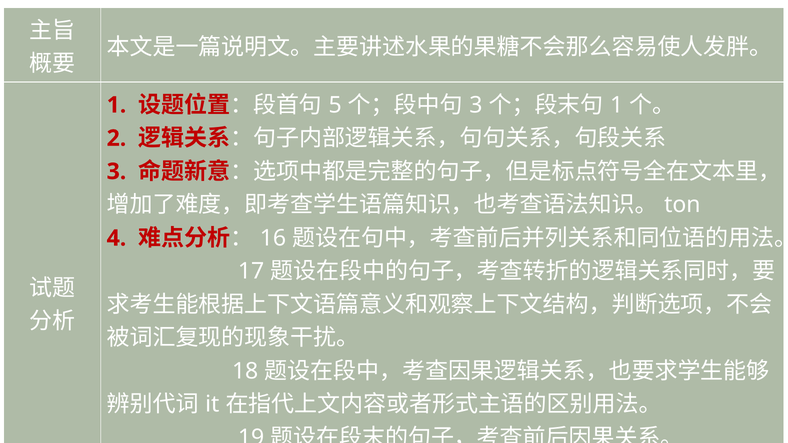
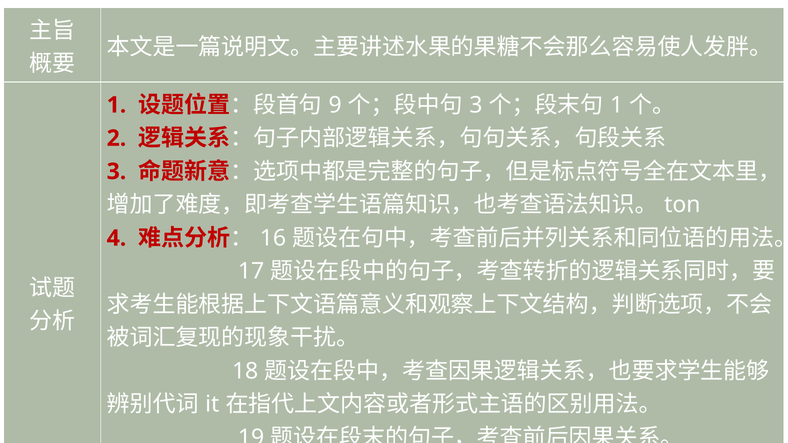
5: 5 -> 9
